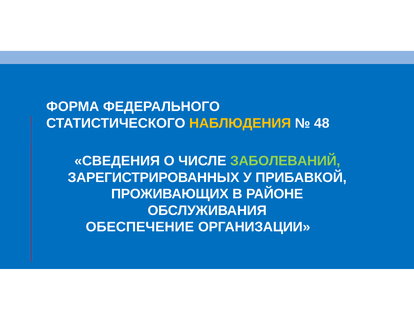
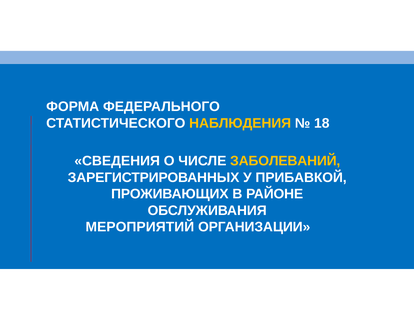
48: 48 -> 18
ЗАБОЛЕВАНИЙ colour: light green -> yellow
ОБЕСПЕЧЕНИЕ: ОБЕСПЕЧЕНИЕ -> МЕРОПРИЯТИЙ
